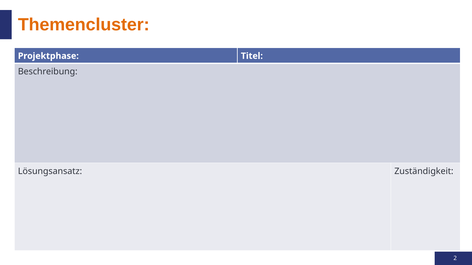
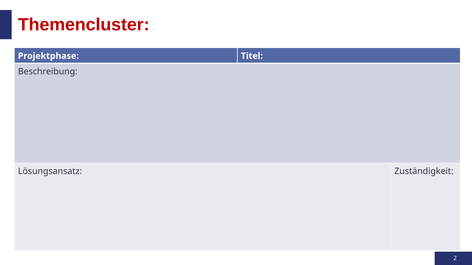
Themencluster colour: orange -> red
